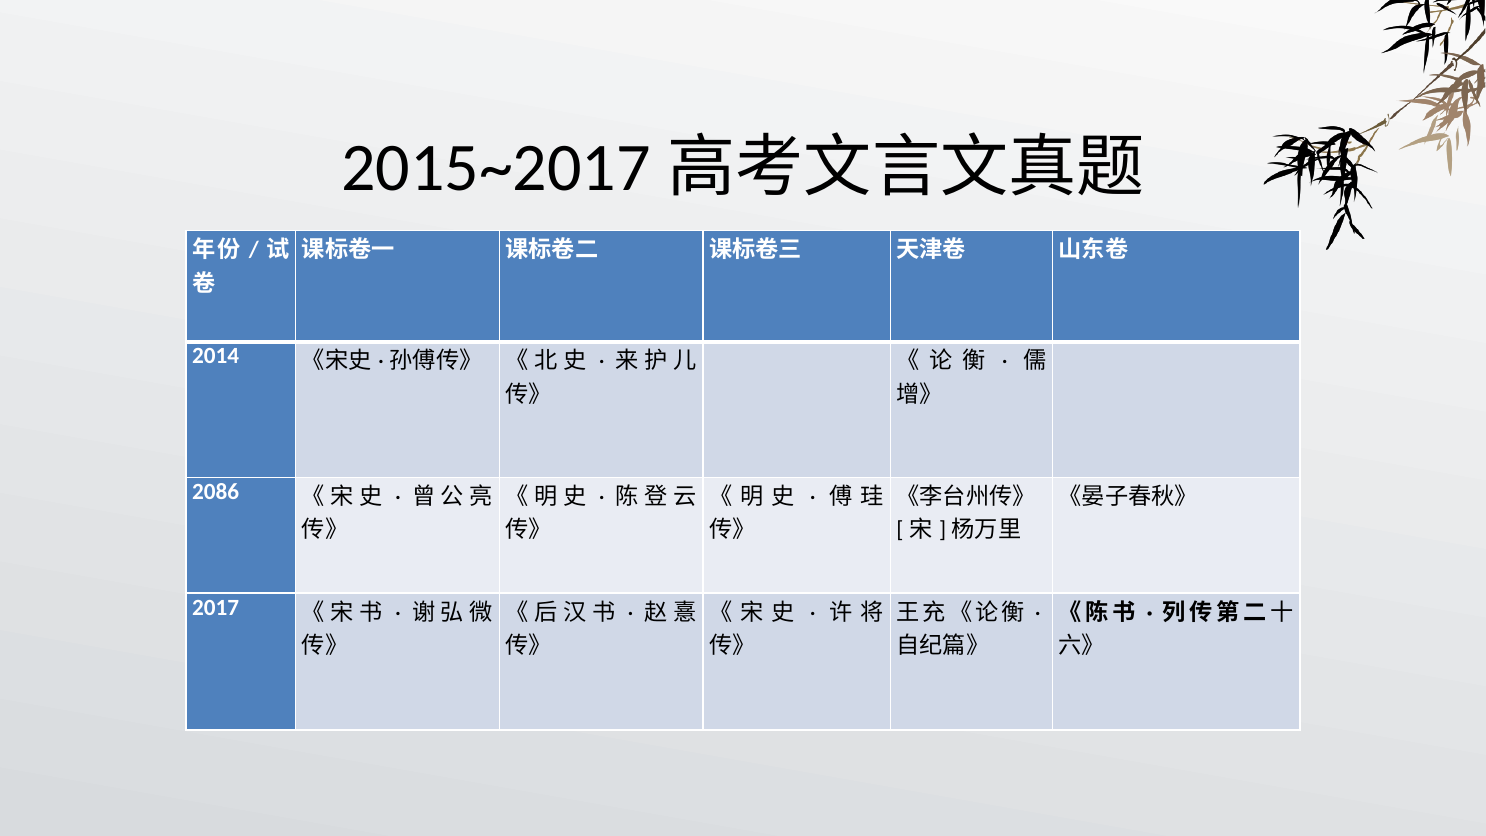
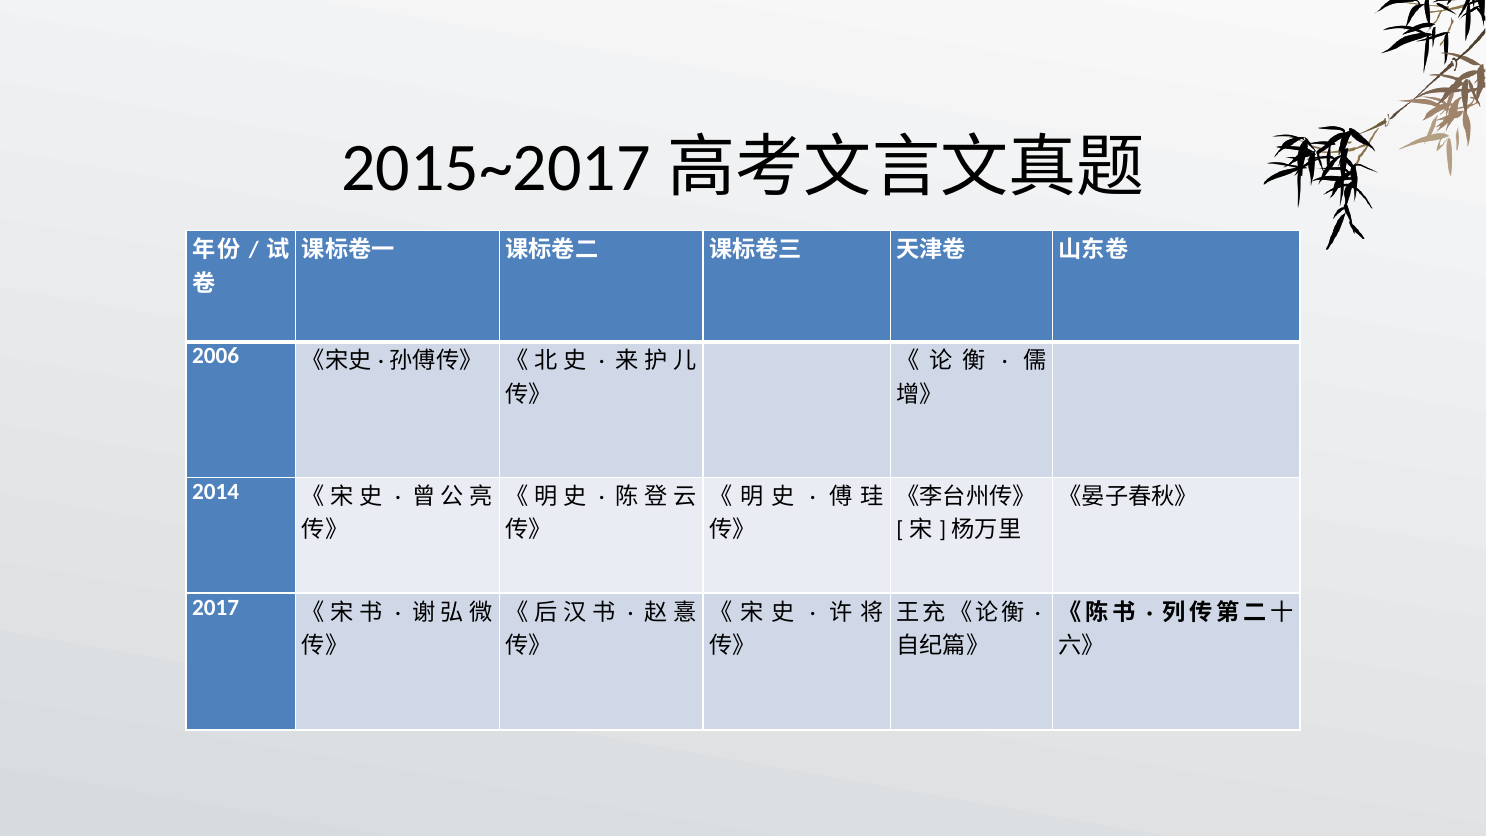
2014: 2014 -> 2006
2086: 2086 -> 2014
